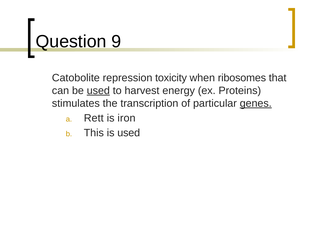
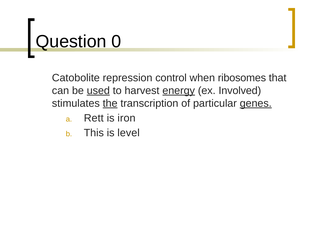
9: 9 -> 0
toxicity: toxicity -> control
energy underline: none -> present
Proteins: Proteins -> Involved
the underline: none -> present
is used: used -> level
